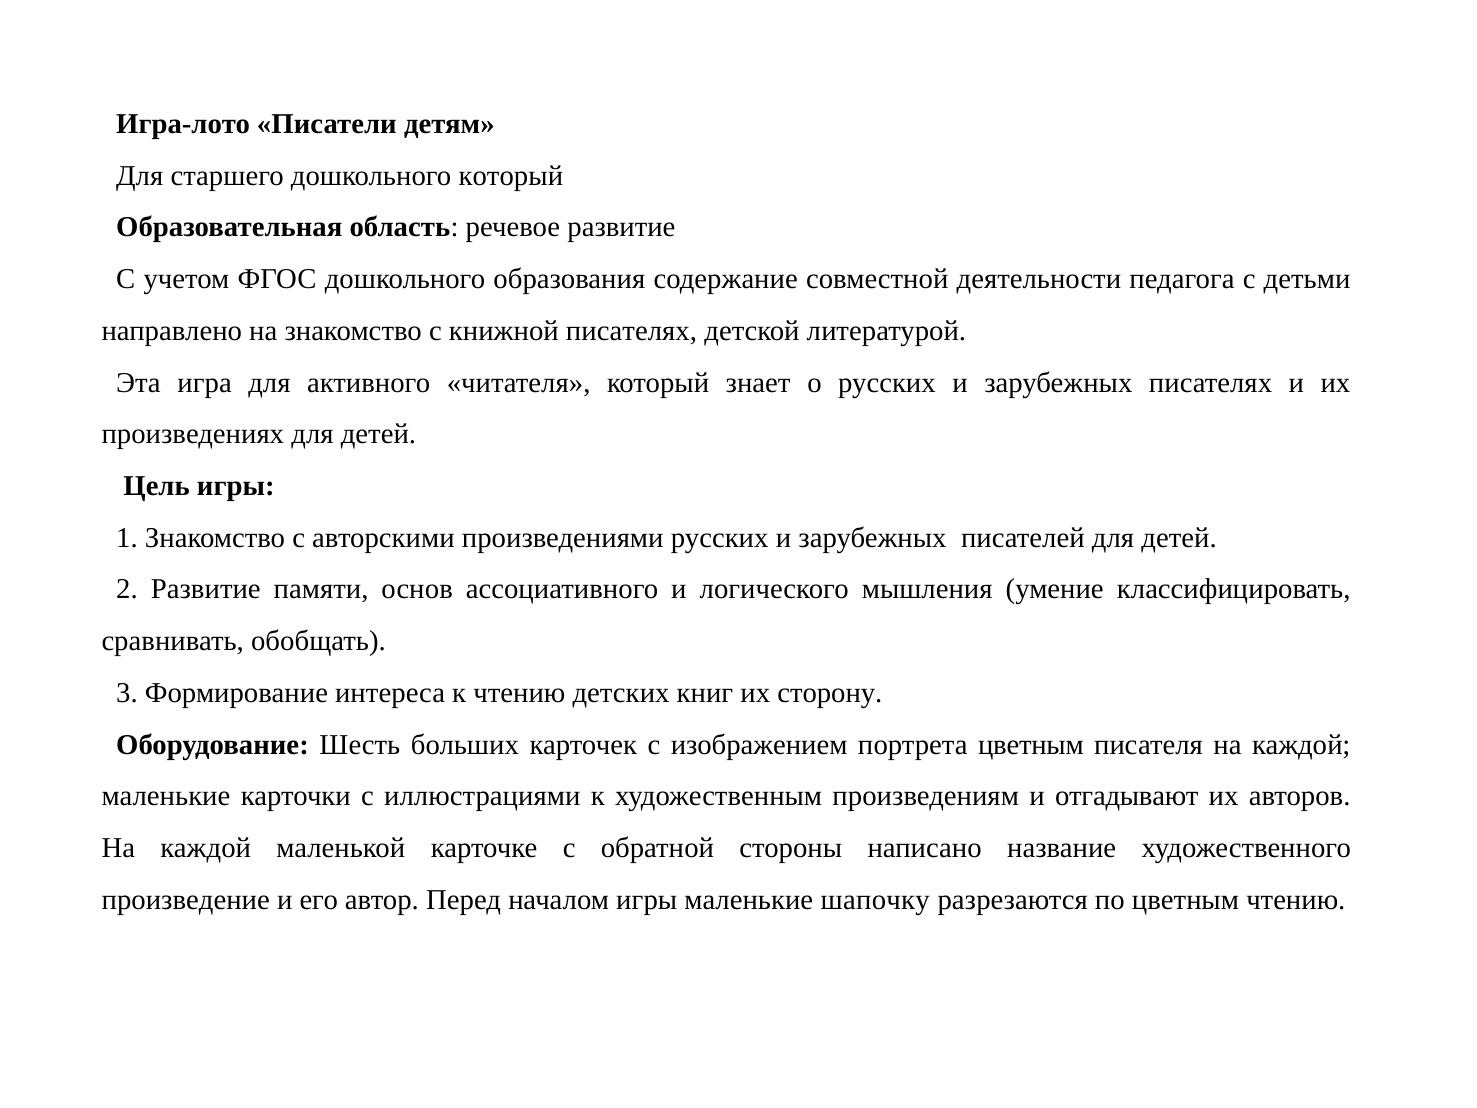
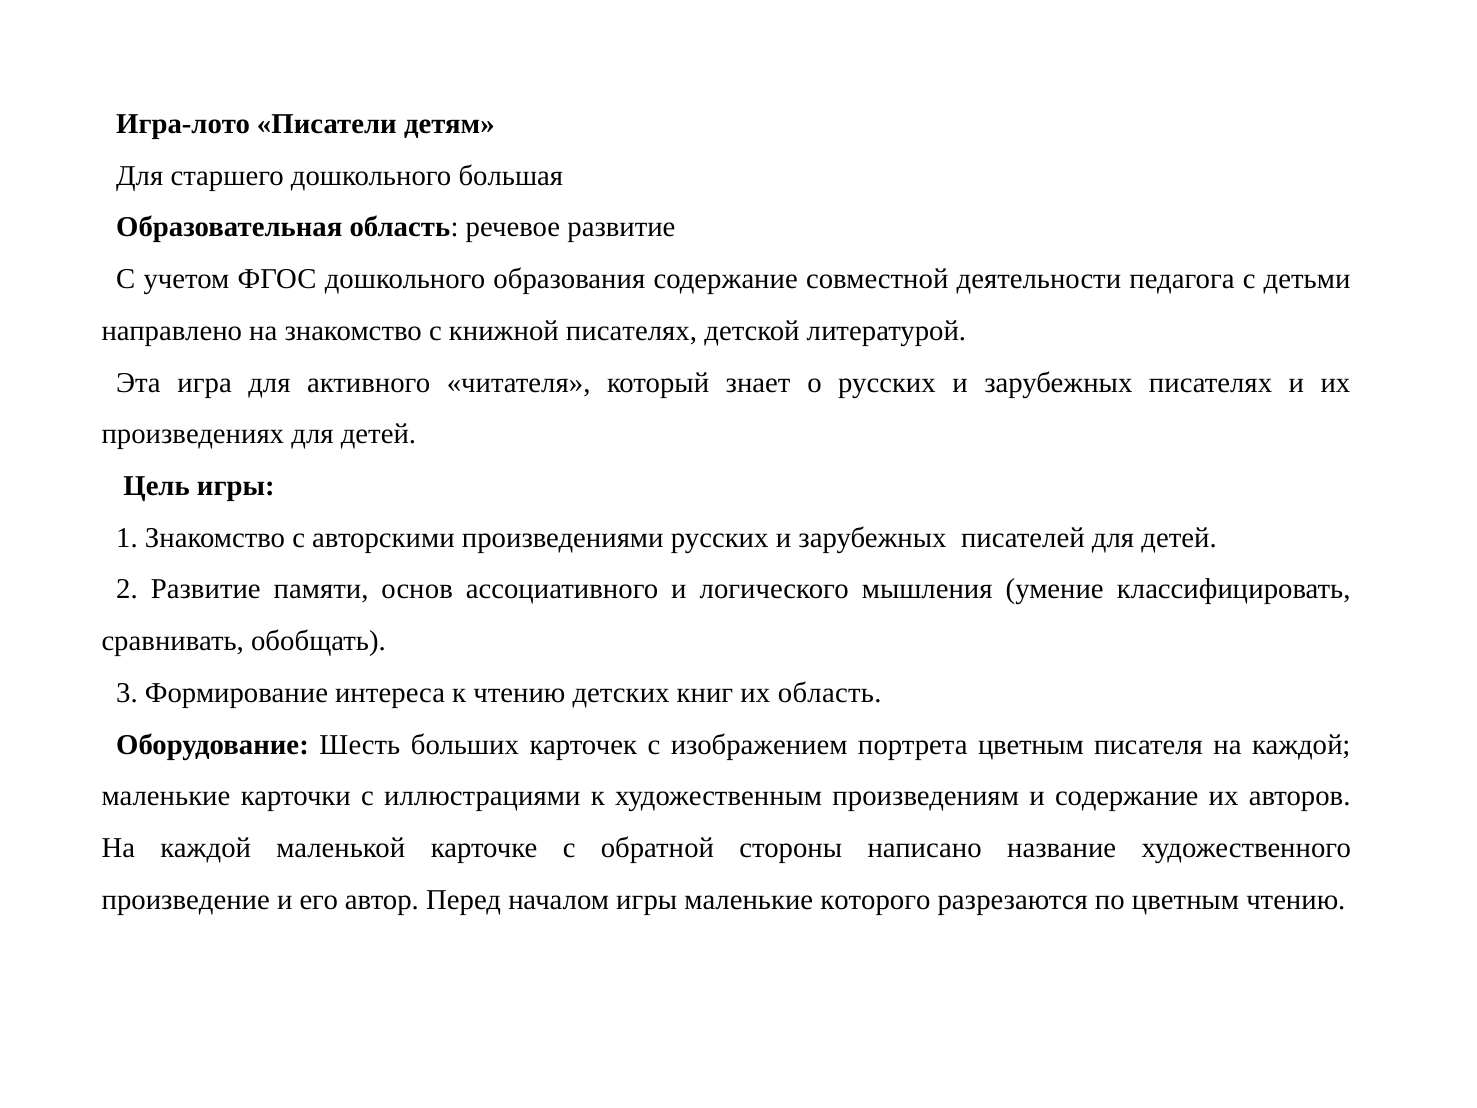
дошкольного который: который -> большая
их сторону: сторону -> область
и отгадывают: отгадывают -> содержание
шапочку: шапочку -> которого
